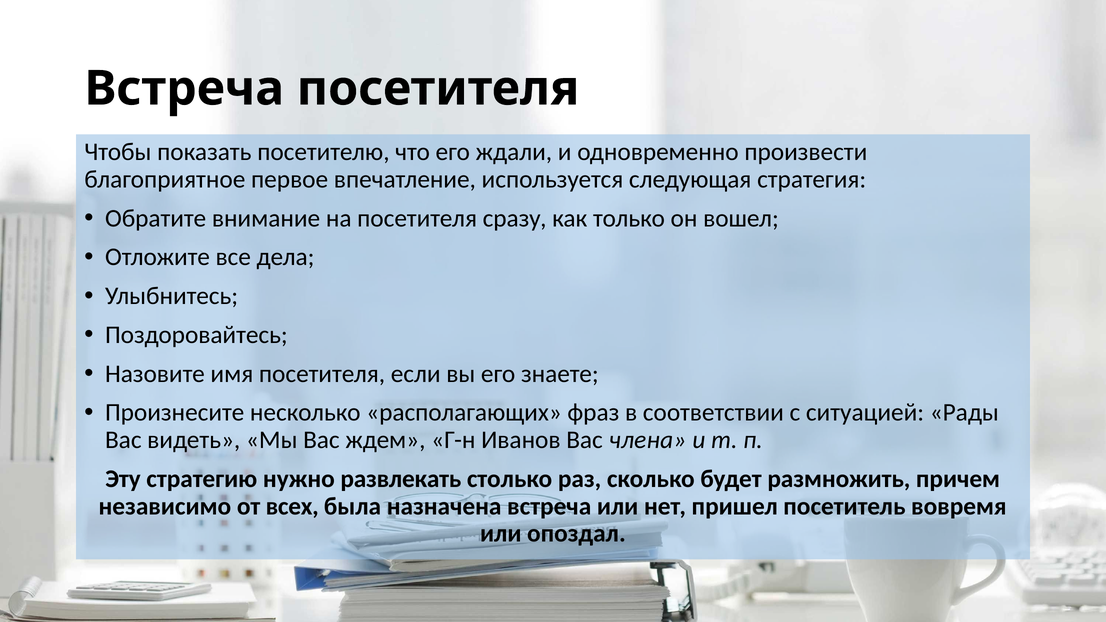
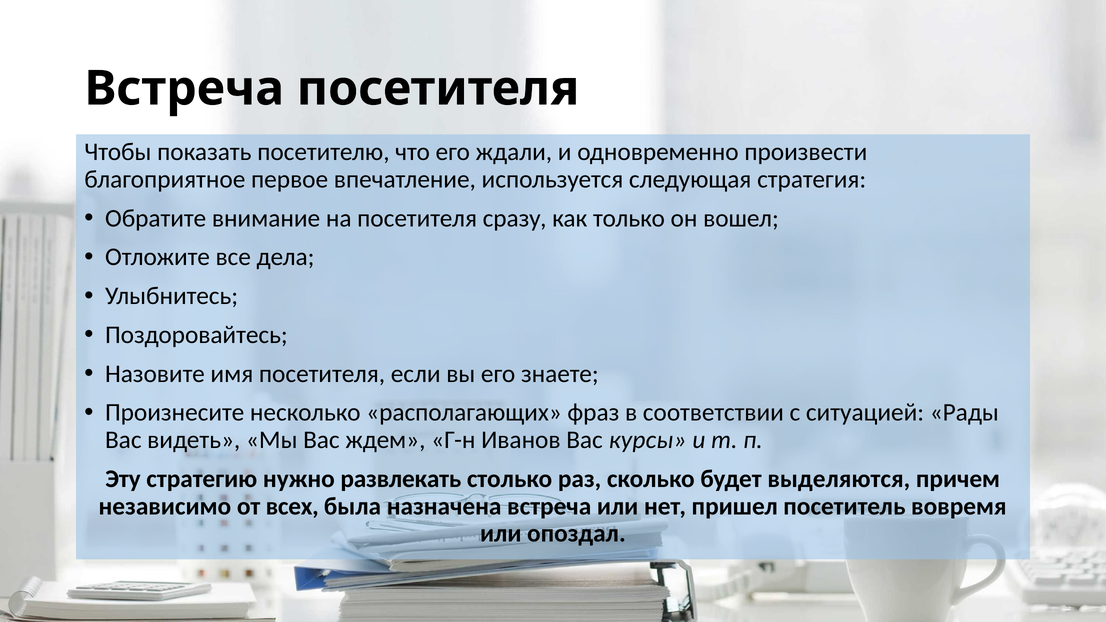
члена: члена -> курсы
размножить: размножить -> выделяются
